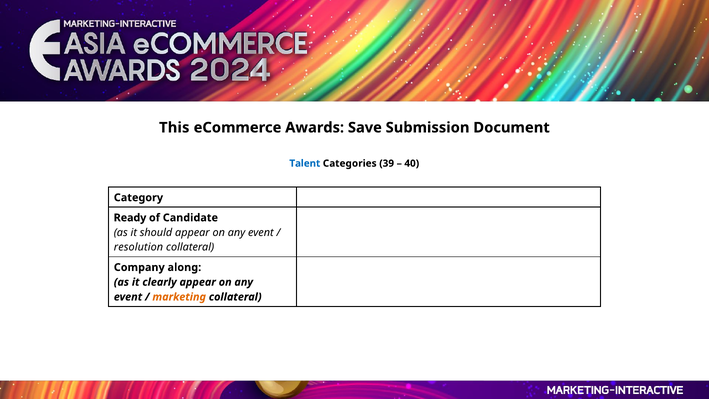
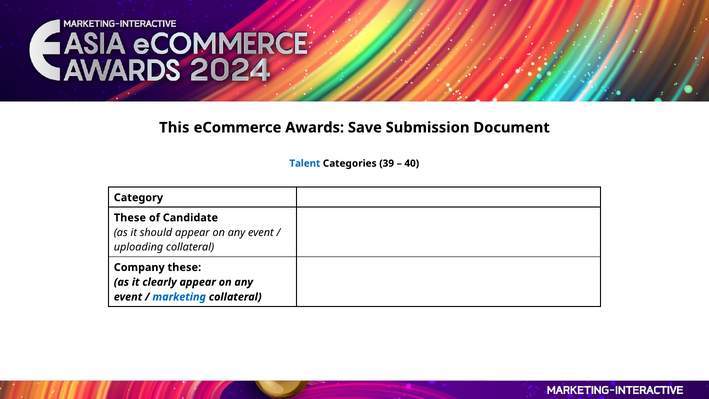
Ready at (130, 218): Ready -> These
resolution: resolution -> uploading
Company along: along -> these
marketing colour: orange -> blue
